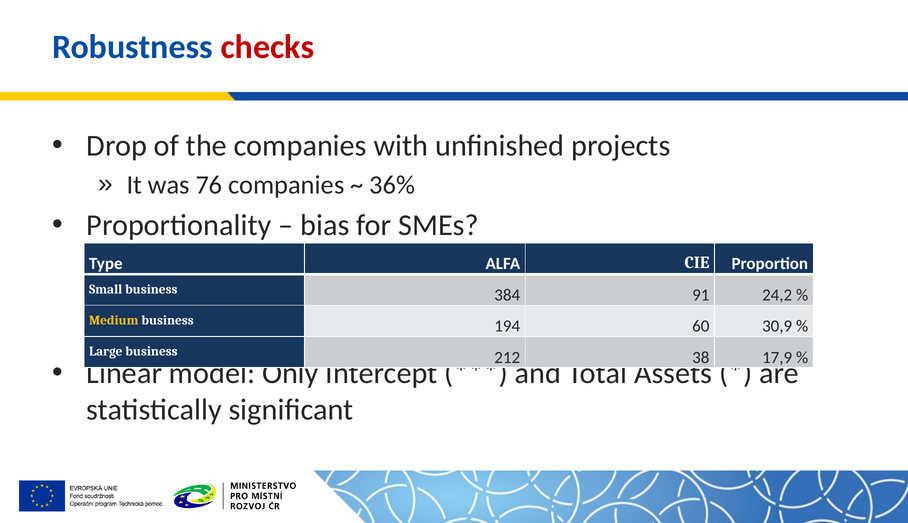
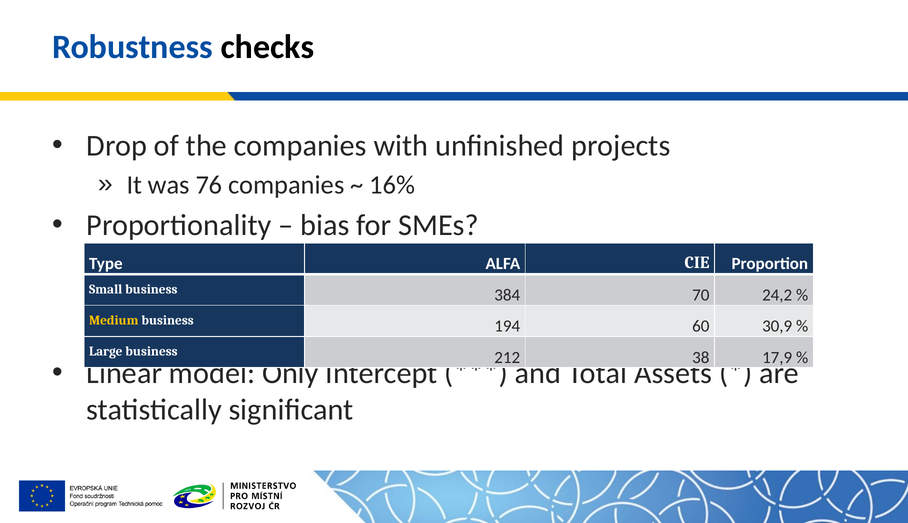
checks colour: red -> black
36%: 36% -> 16%
91: 91 -> 70
